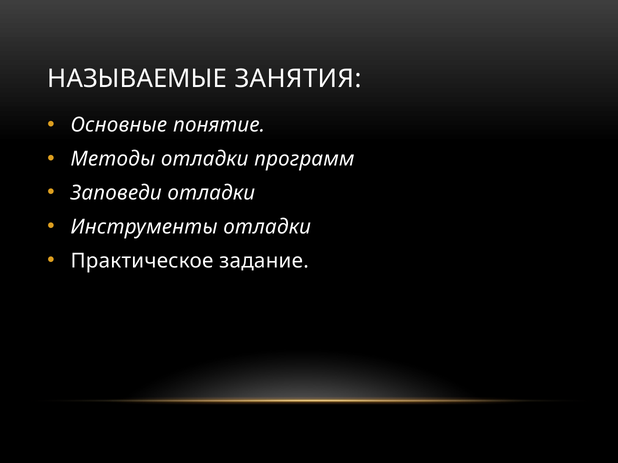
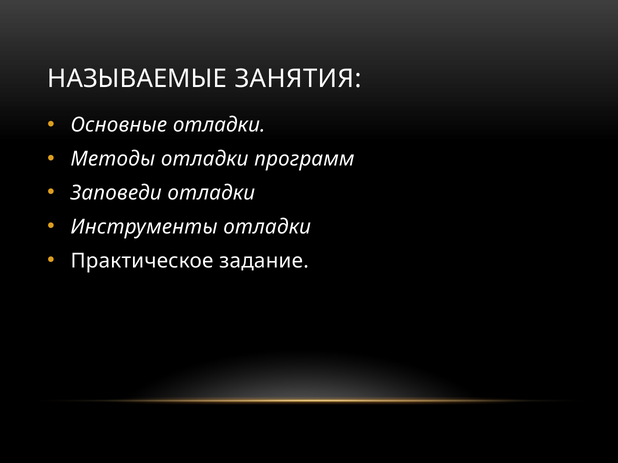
Основные понятие: понятие -> отладки
